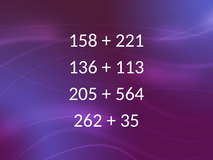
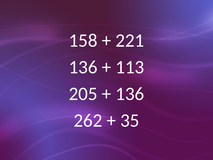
564 at (130, 94): 564 -> 136
